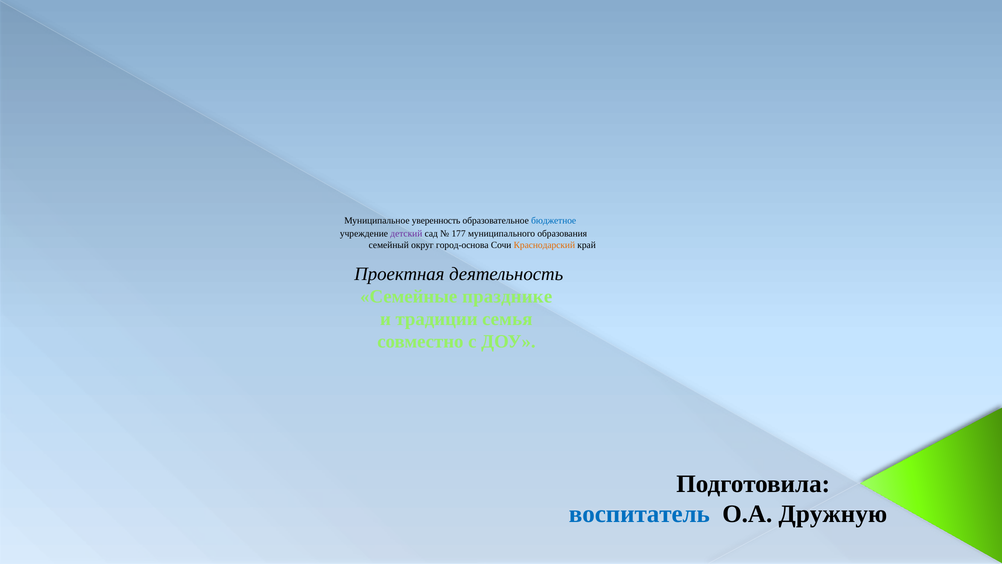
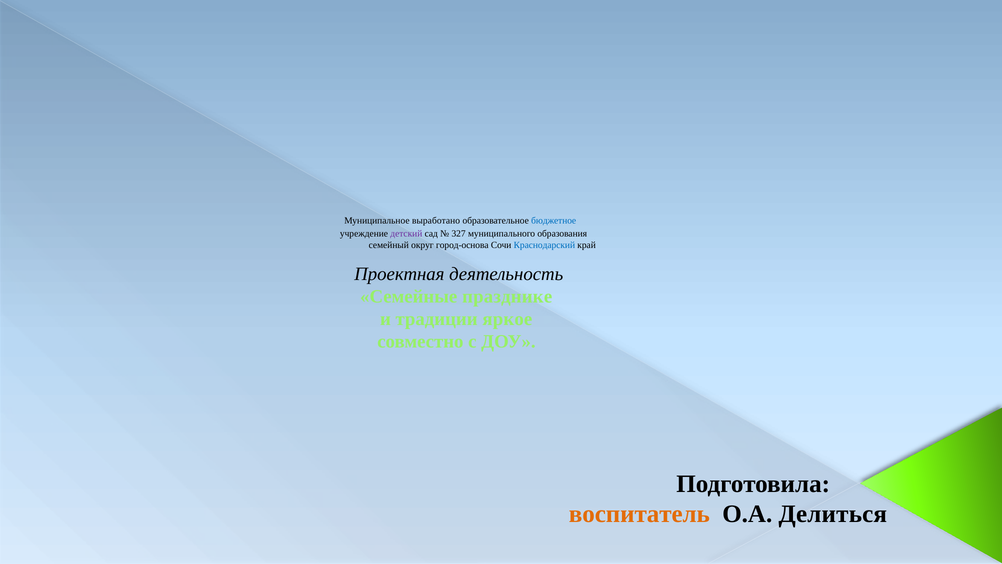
уверенность: уверенность -> выработано
177: 177 -> 327
Краснодарский colour: orange -> blue
семья: семья -> яркое
воспитатель colour: blue -> orange
Дружную: Дружную -> Делиться
